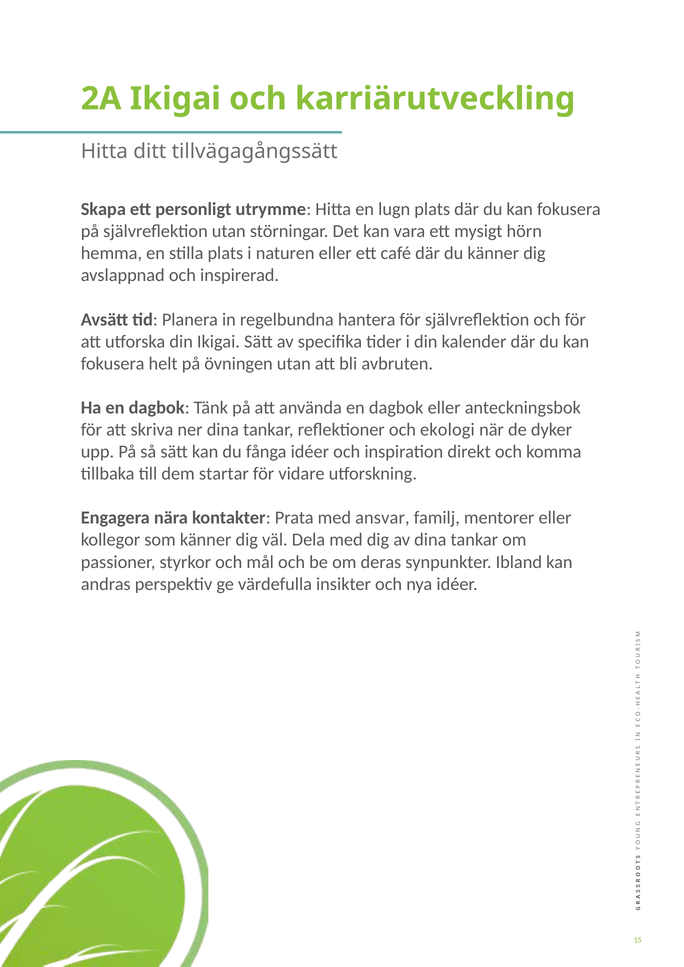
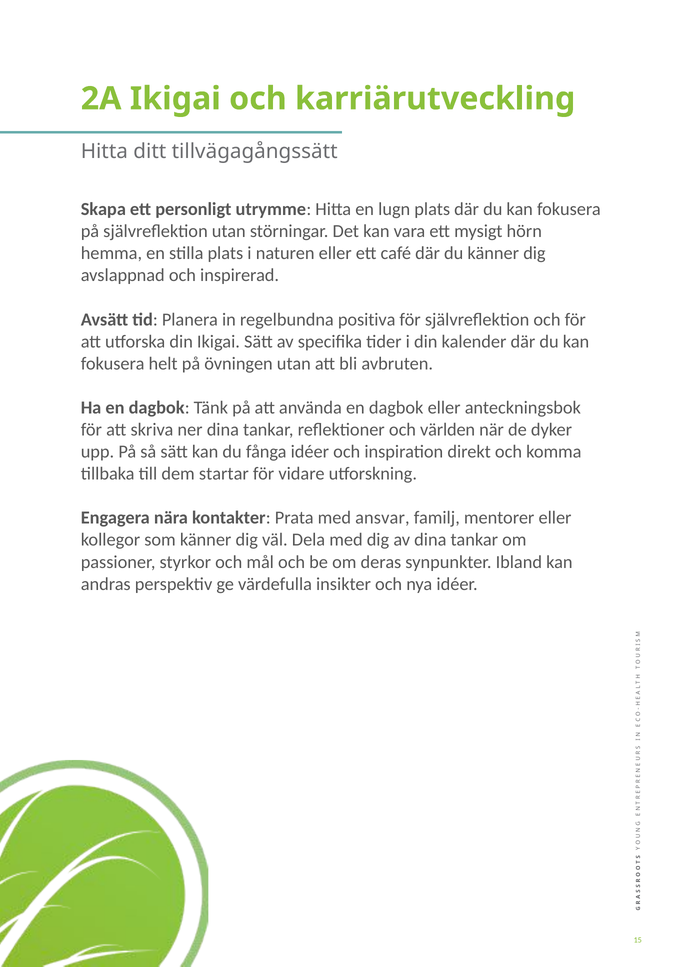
hantera: hantera -> positiva
ekologi: ekologi -> världen
